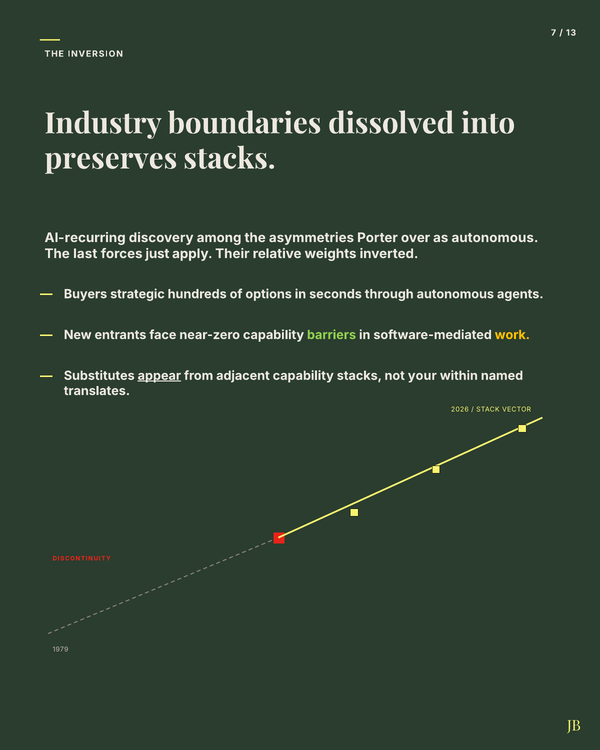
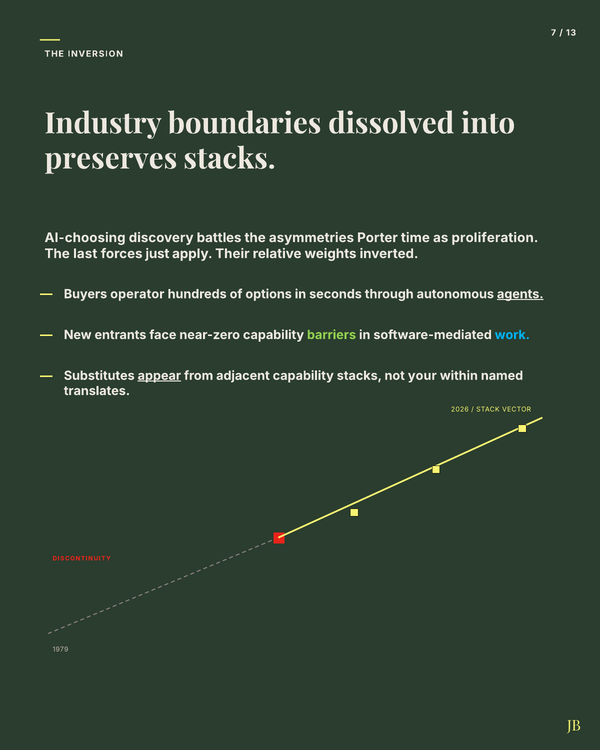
AI-recurring: AI-recurring -> AI-choosing
among: among -> battles
over: over -> time
as autonomous: autonomous -> proliferation
strategic: strategic -> operator
agents underline: none -> present
work colour: yellow -> light blue
